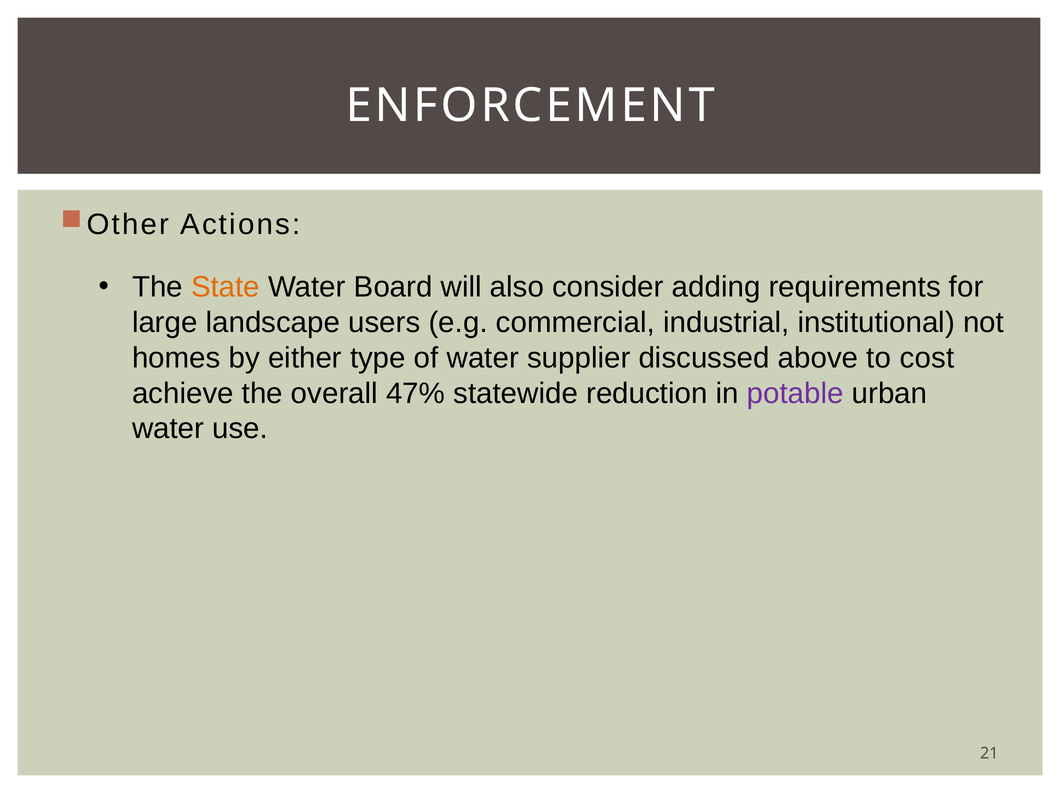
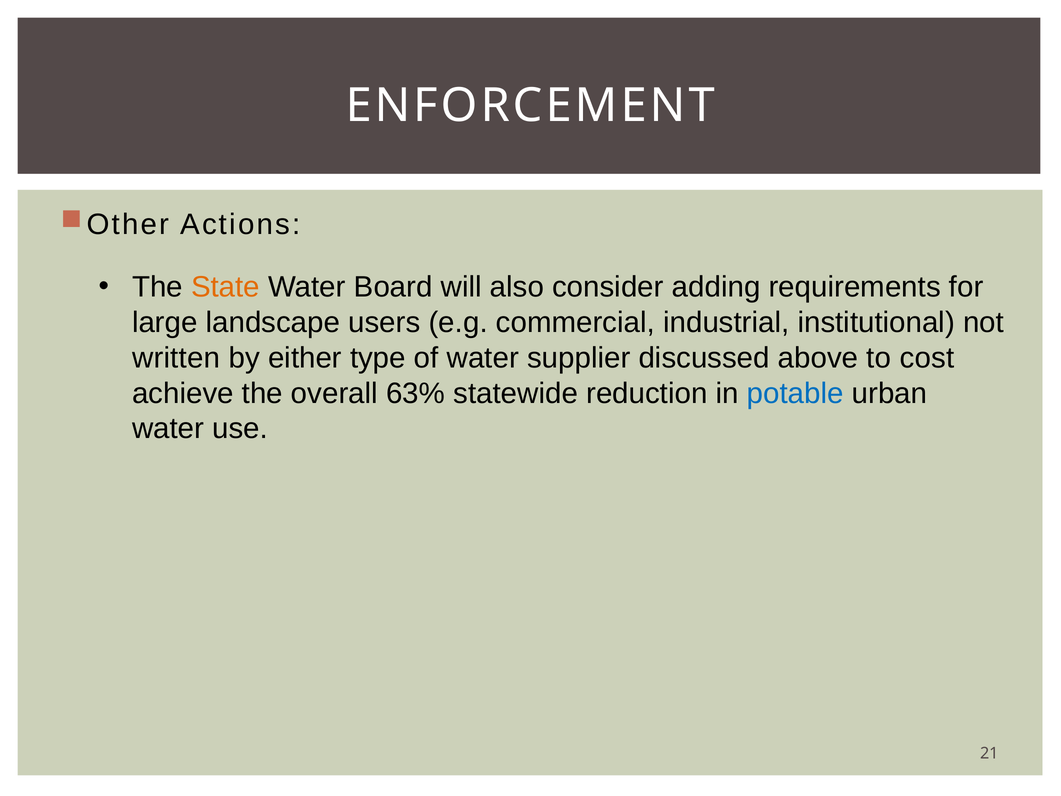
homes: homes -> written
47%: 47% -> 63%
potable colour: purple -> blue
